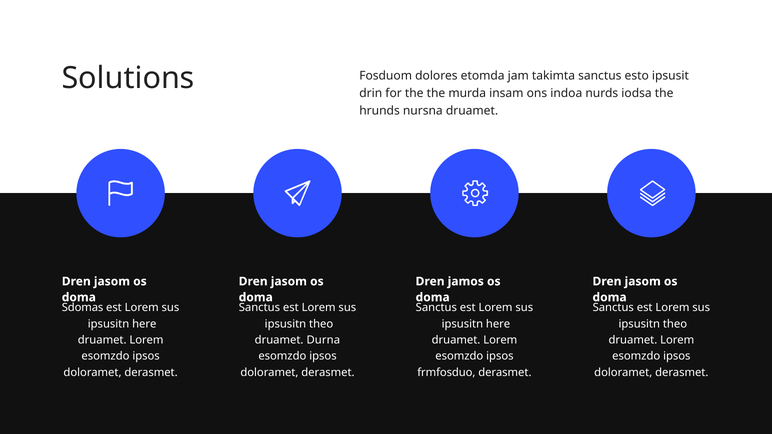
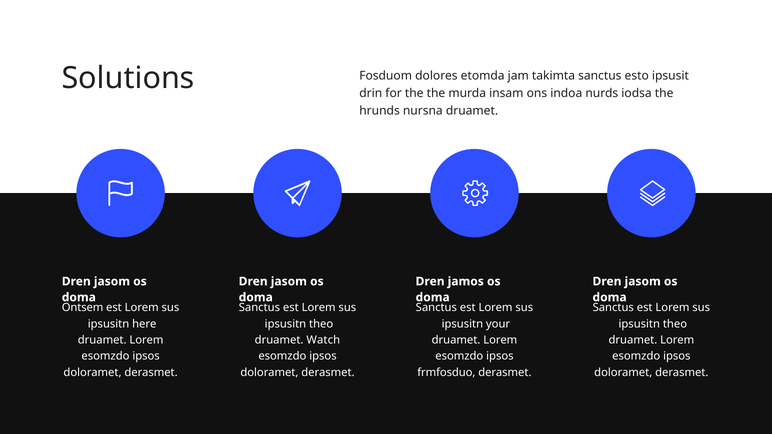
Sdomas: Sdomas -> Ontsem
here at (498, 324): here -> your
Durna: Durna -> Watch
